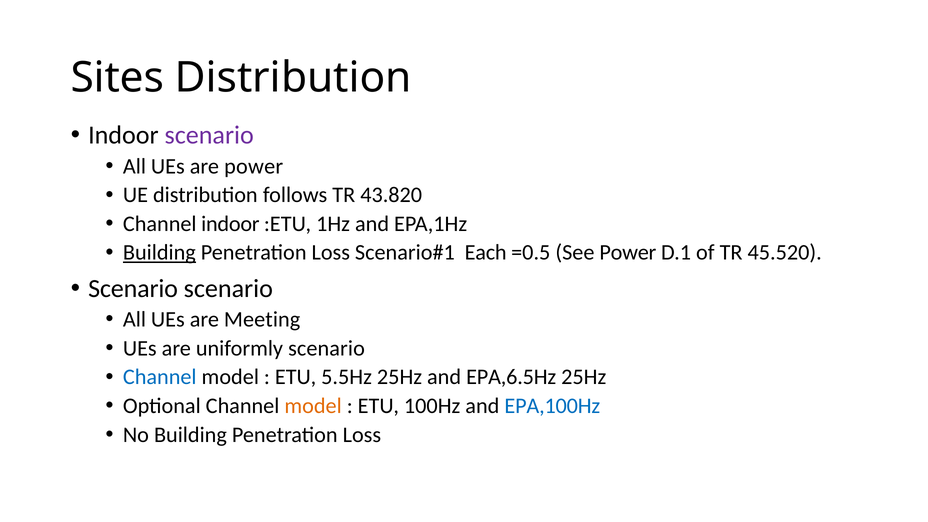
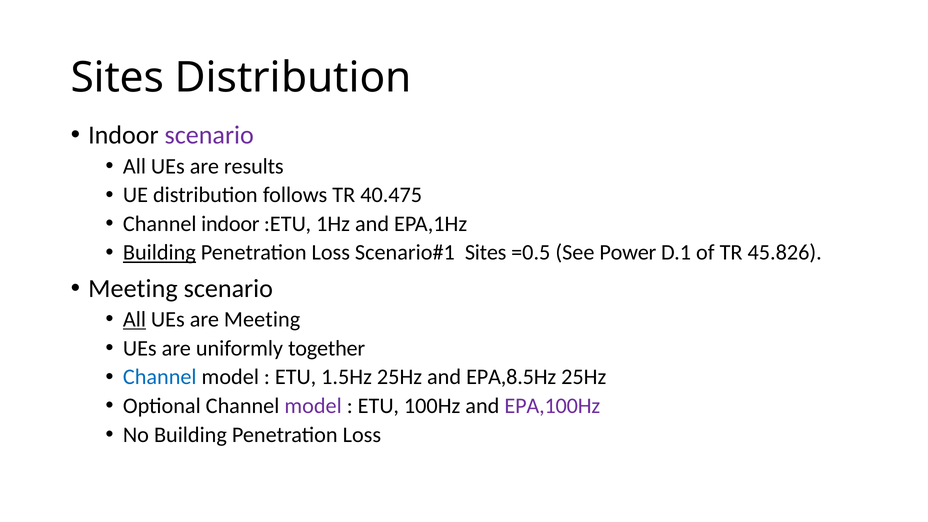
are power: power -> results
43.820: 43.820 -> 40.475
Each at (486, 253): Each -> Sites
45.520: 45.520 -> 45.826
Scenario at (133, 288): Scenario -> Meeting
All at (134, 319) underline: none -> present
uniformly scenario: scenario -> together
5.5Hz: 5.5Hz -> 1.5Hz
EPA,6.5Hz: EPA,6.5Hz -> EPA,8.5Hz
model at (313, 406) colour: orange -> purple
EPA,100Hz colour: blue -> purple
